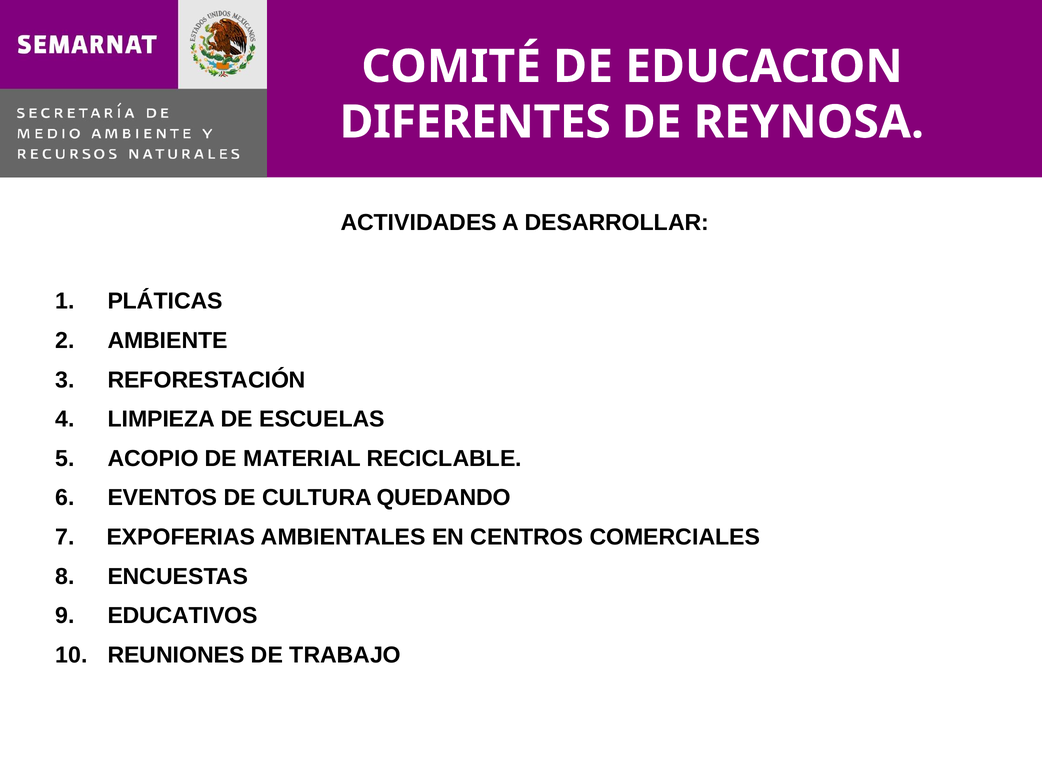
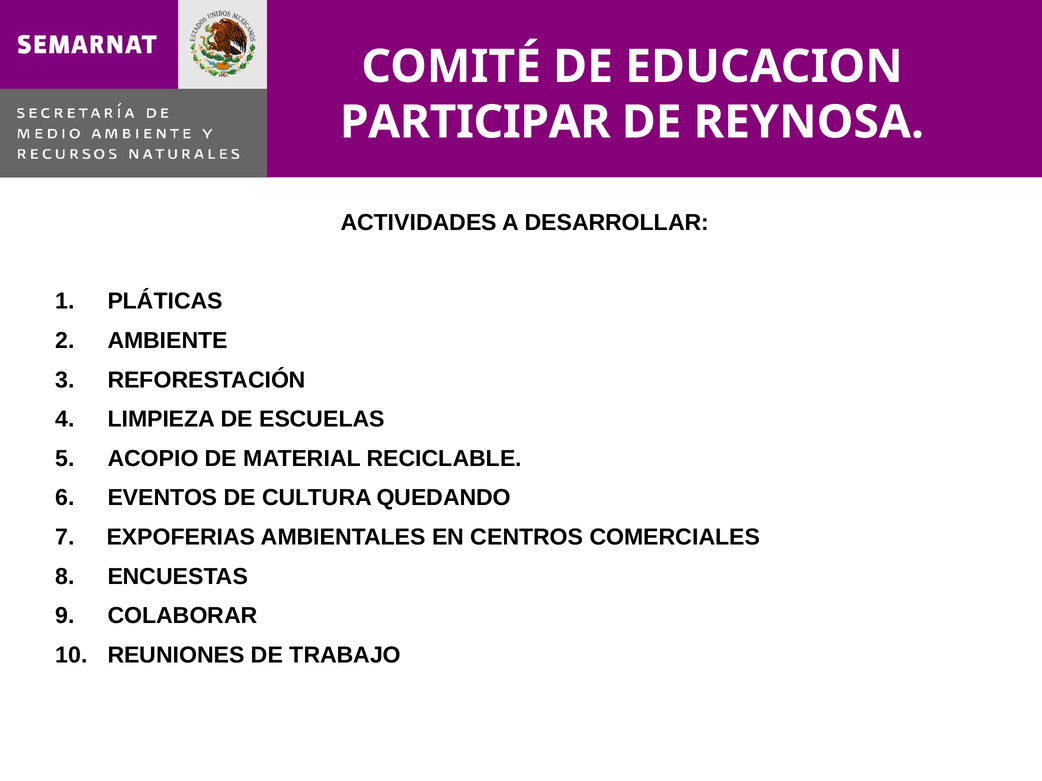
DIFERENTES: DIFERENTES -> PARTICIPAR
EDUCATIVOS: EDUCATIVOS -> COLABORAR
